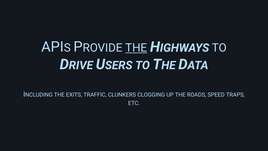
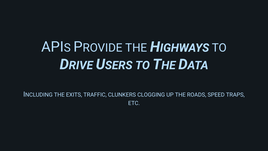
THE at (136, 48) underline: present -> none
